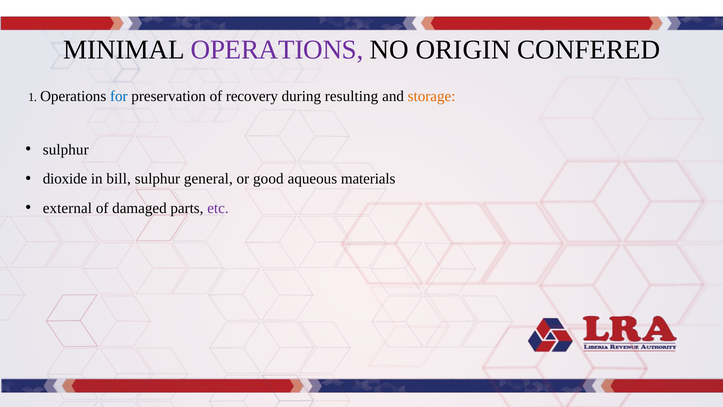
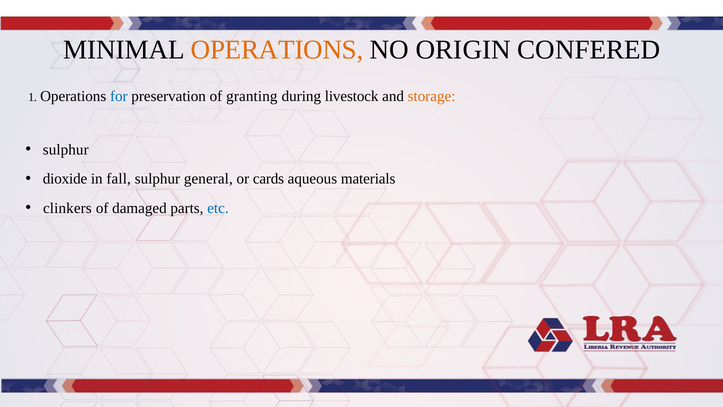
OPERATIONS at (277, 50) colour: purple -> orange
recovery: recovery -> granting
resulting: resulting -> livestock
bill: bill -> fall
good: good -> cards
external: external -> clinkers
etc colour: purple -> blue
